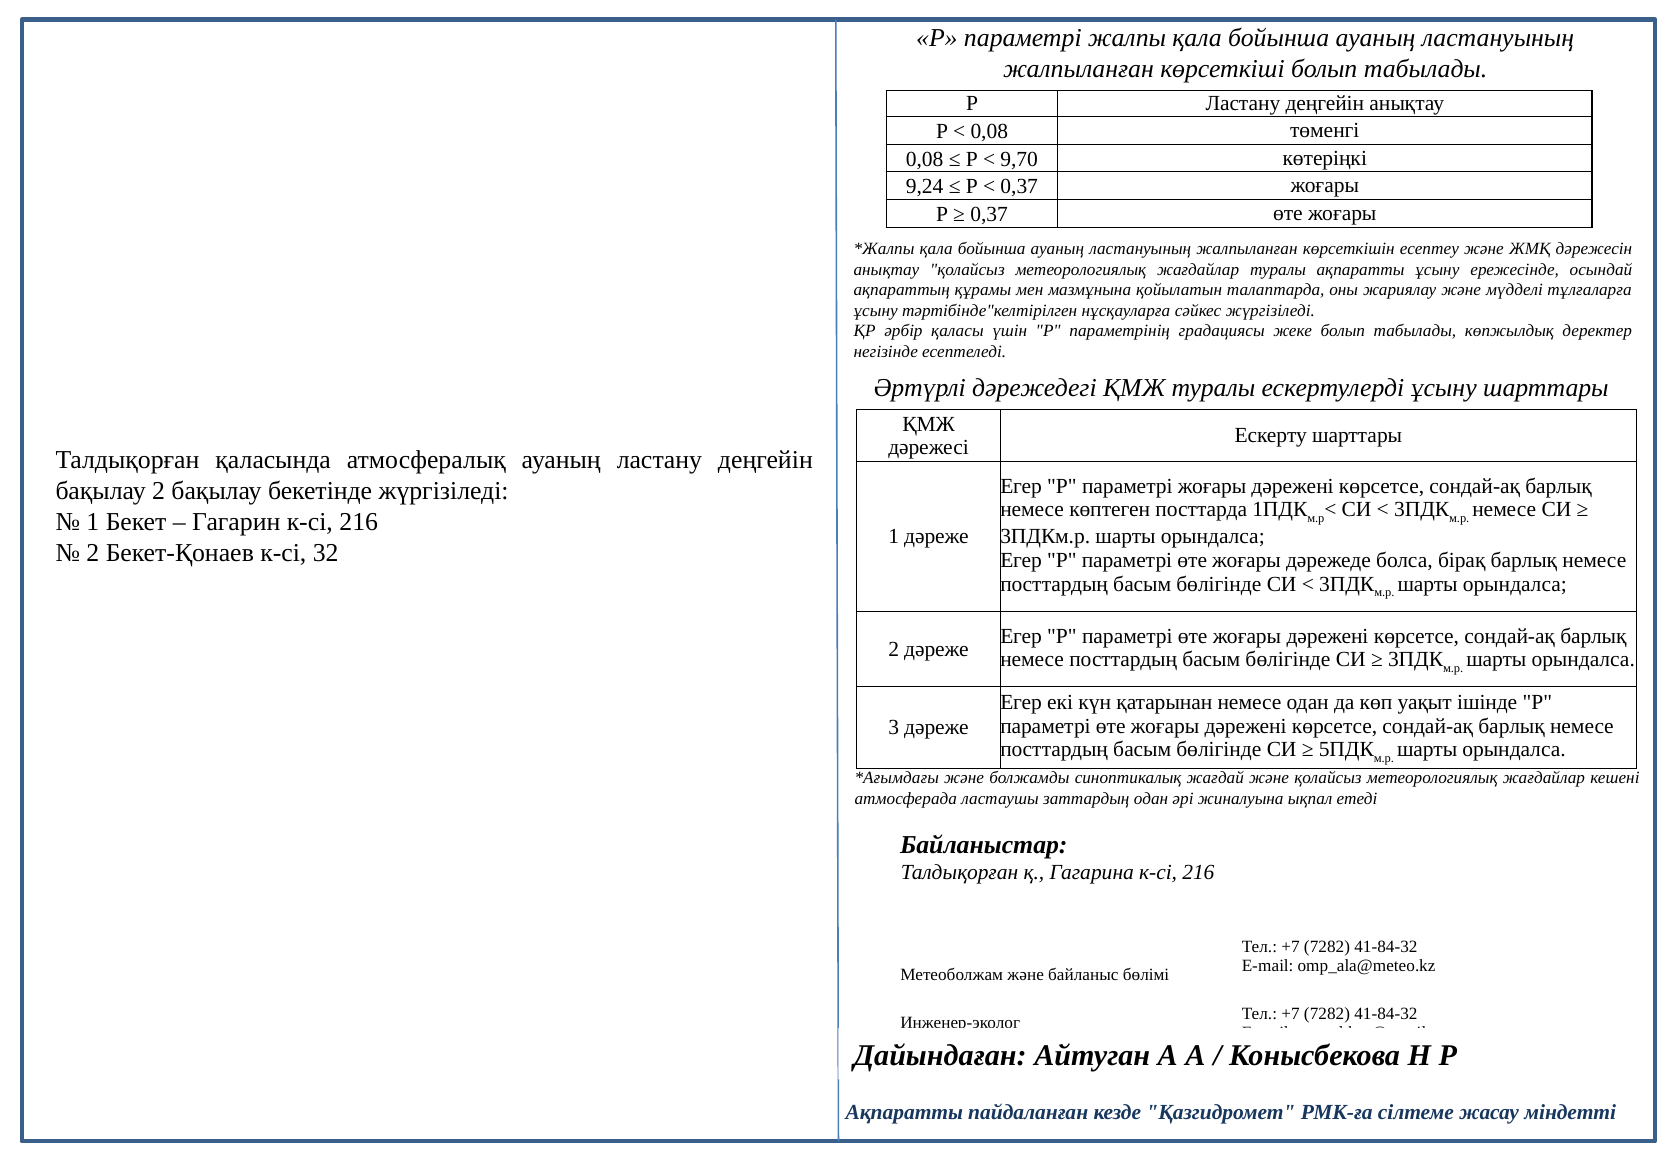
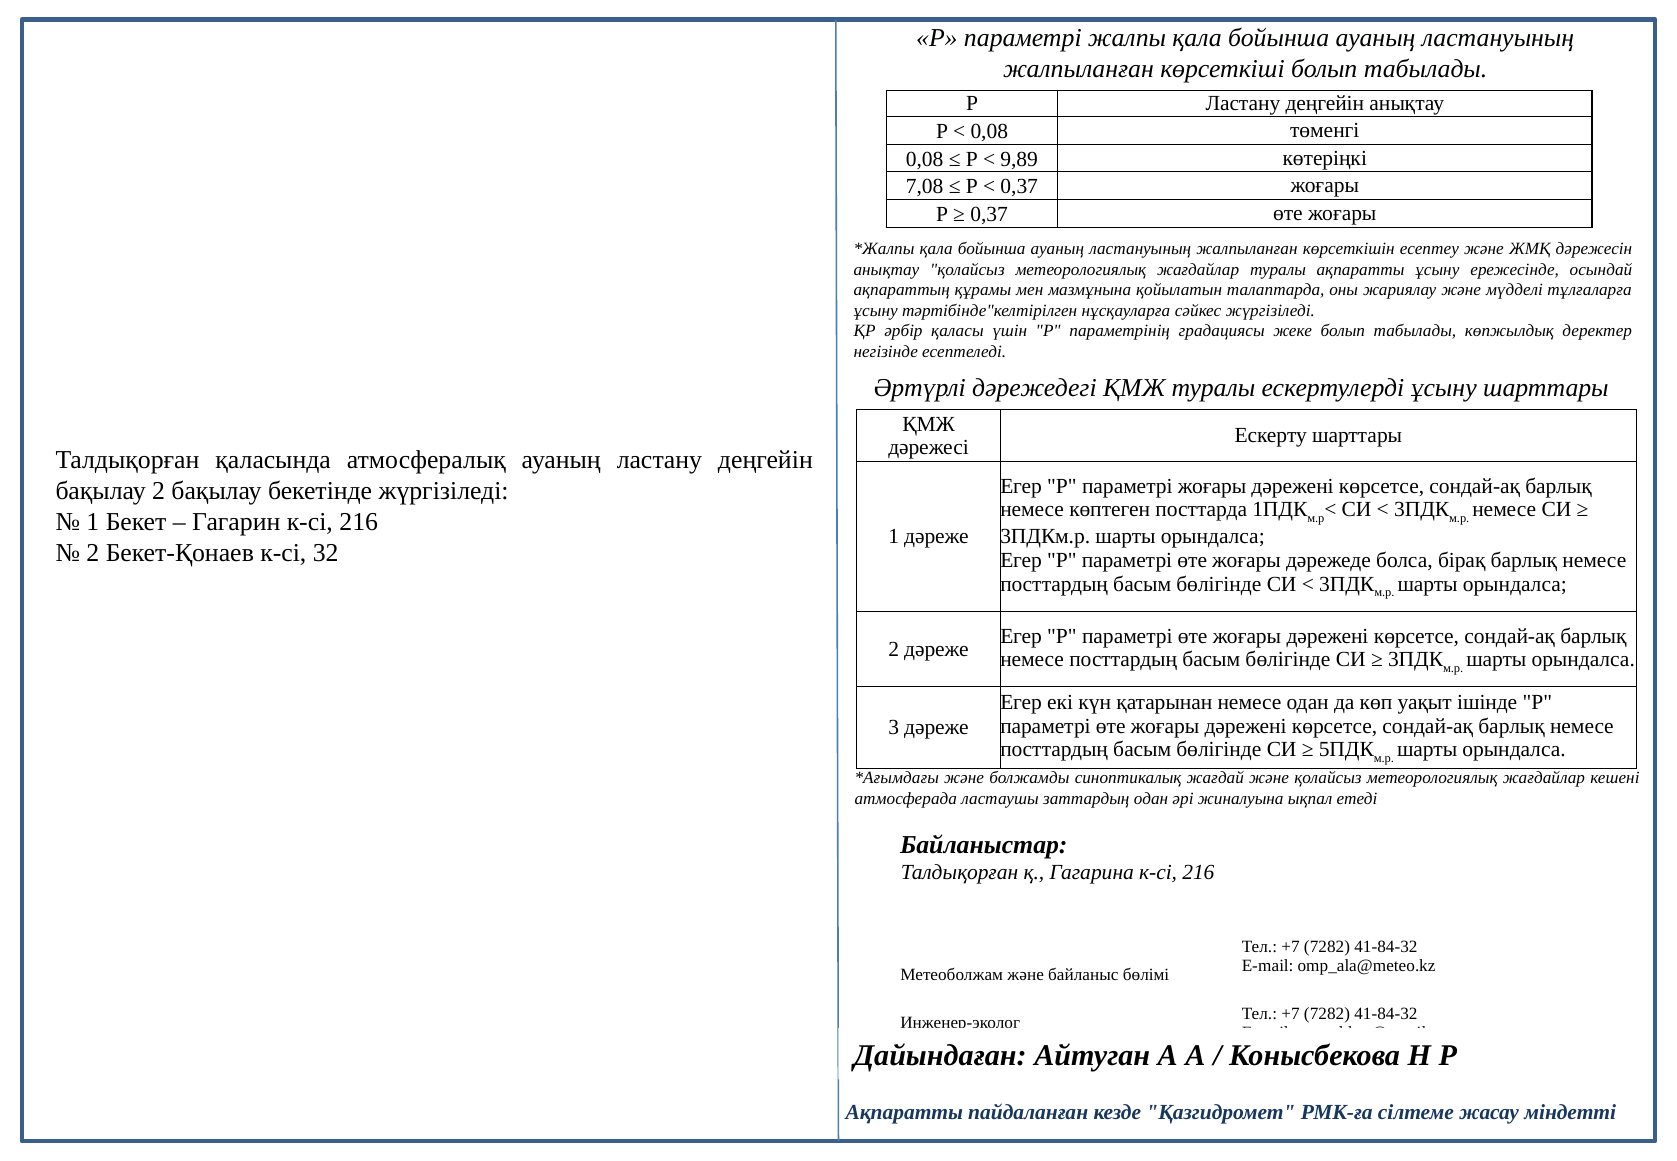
9,70: 9,70 -> 9,89
9,24: 9,24 -> 7,08
